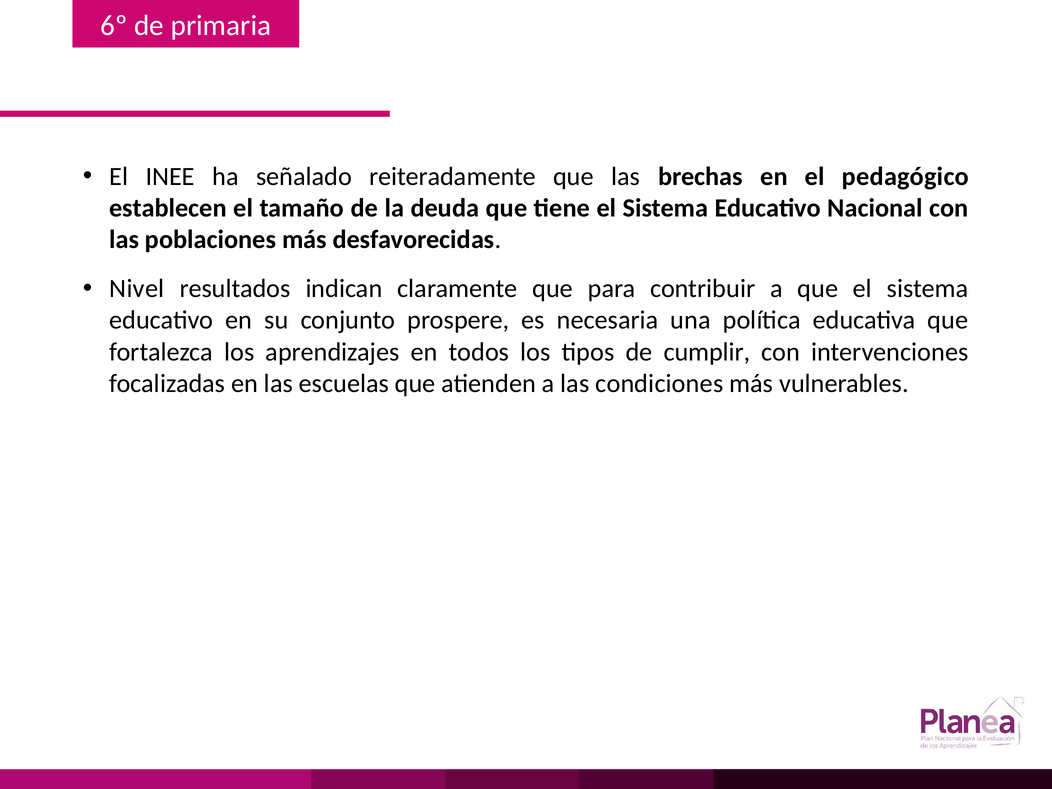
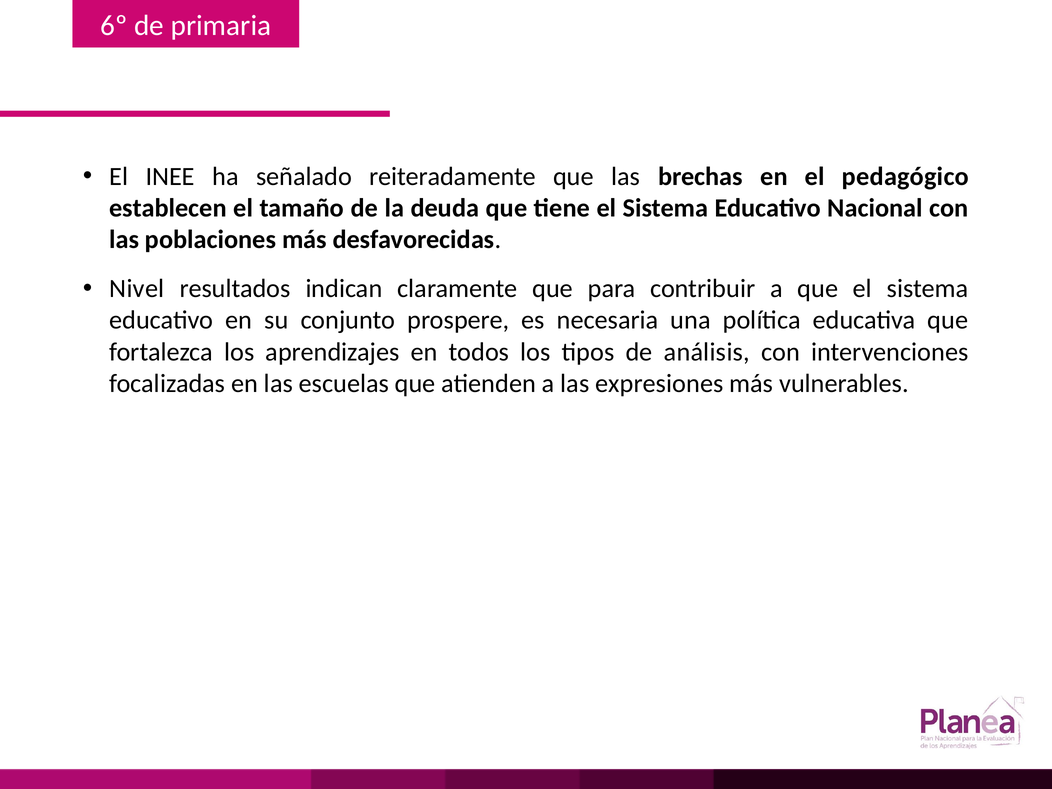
cumplir: cumplir -> análisis
condiciones: condiciones -> expresiones
